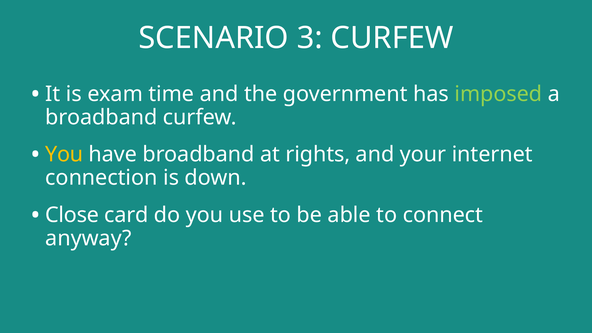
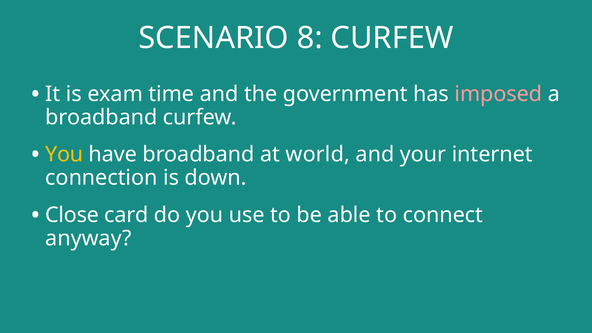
3: 3 -> 8
imposed colour: light green -> pink
rights: rights -> world
